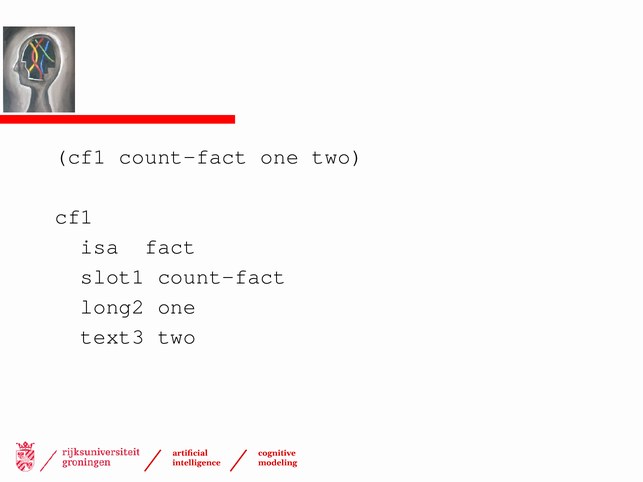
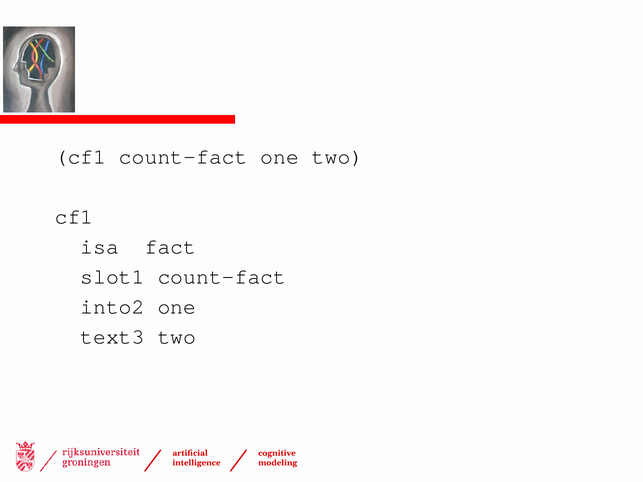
long2: long2 -> into2
